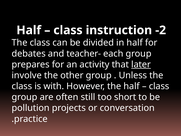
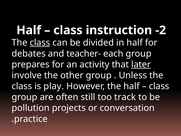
class at (40, 43) underline: none -> present
with: with -> play
short: short -> track
